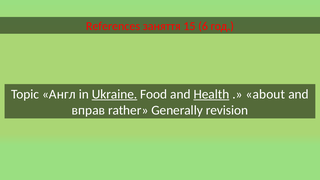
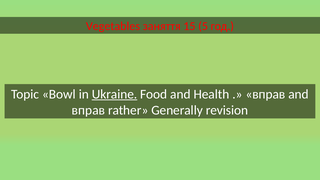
References: References -> Vegetables
6: 6 -> 5
Англ: Англ -> Bowl
Health underline: present -> none
about at (265, 94): about -> вправ
